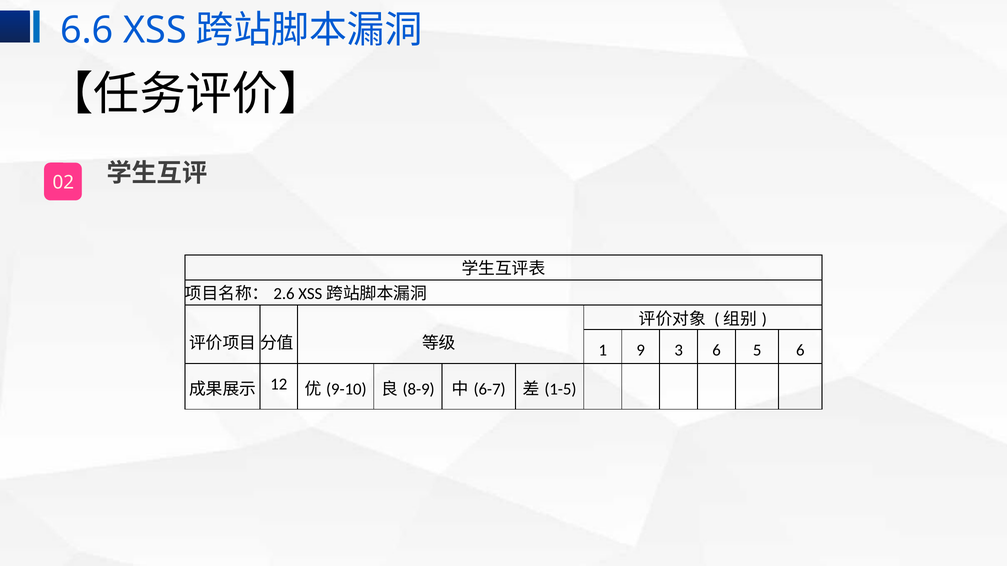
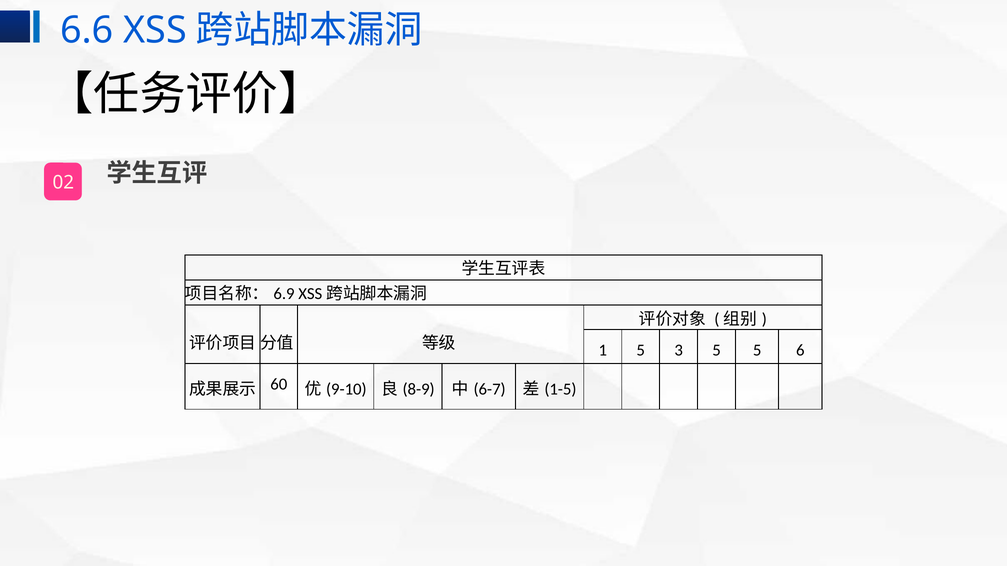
2.6: 2.6 -> 6.9
1 9: 9 -> 5
3 6: 6 -> 5
12: 12 -> 60
